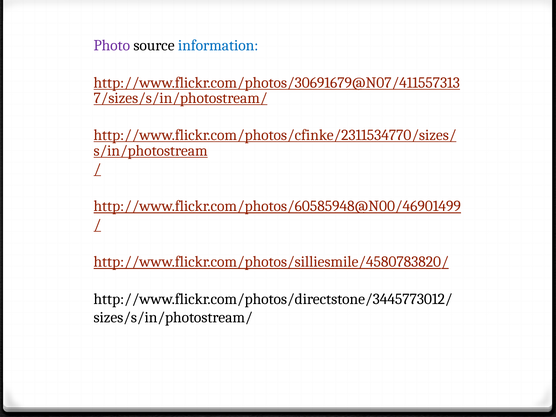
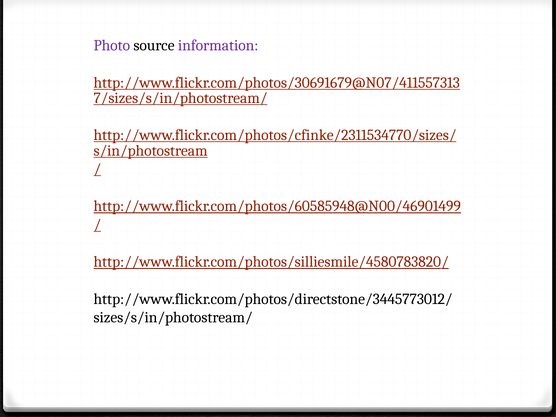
information colour: blue -> purple
